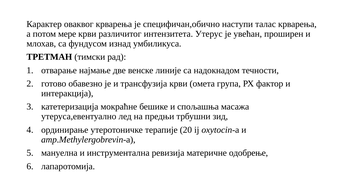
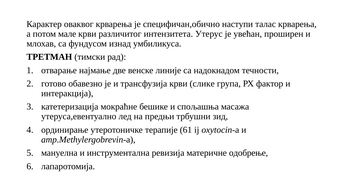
мере: мере -> мале
омета: омета -> слике
20: 20 -> 61
